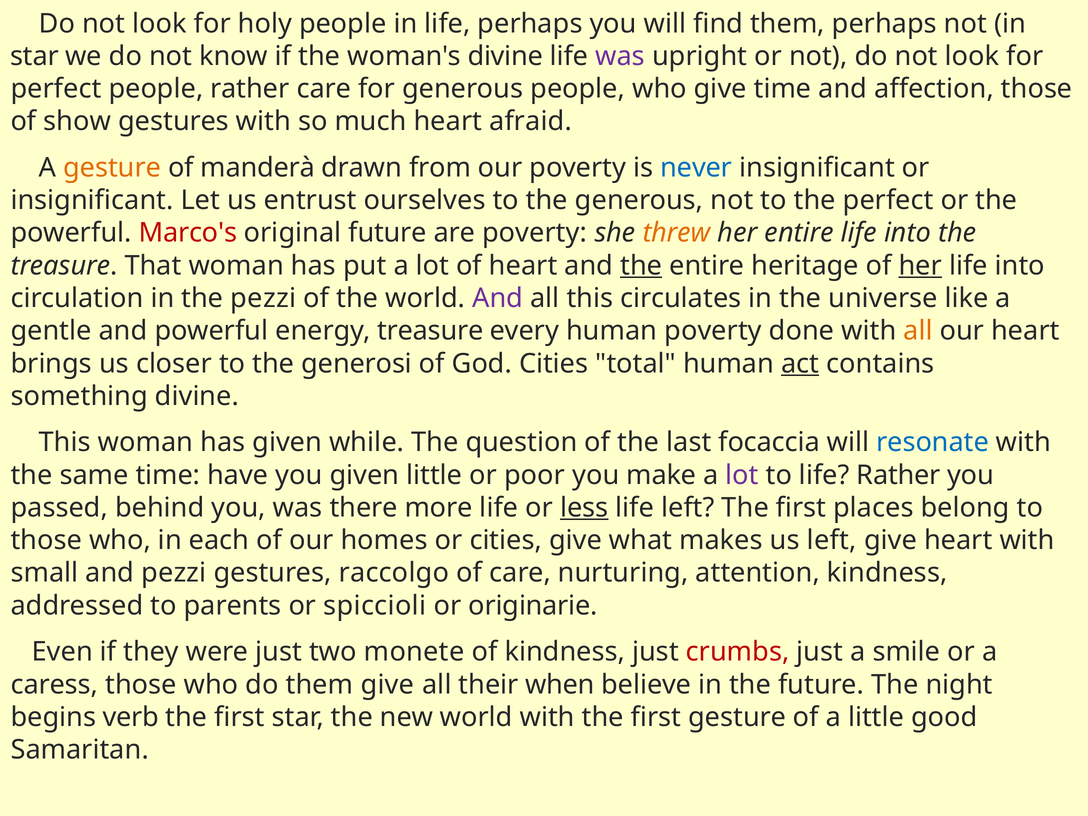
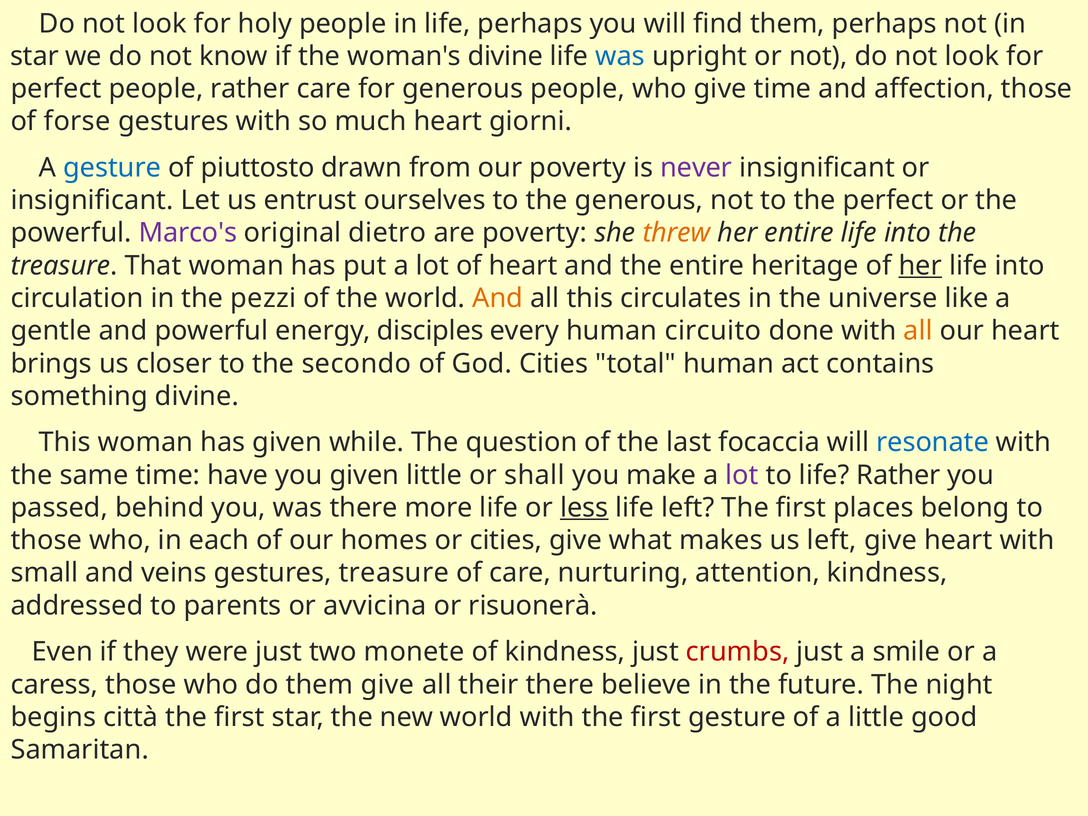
was at (620, 56) colour: purple -> blue
show: show -> forse
afraid: afraid -> giorni
gesture at (112, 168) colour: orange -> blue
manderà: manderà -> piuttosto
never colour: blue -> purple
Marco's colour: red -> purple
original future: future -> dietro
the at (641, 266) underline: present -> none
And at (498, 298) colour: purple -> orange
energy treasure: treasure -> disciples
human poverty: poverty -> circuito
generosi: generosi -> secondo
act underline: present -> none
poor: poor -> shall
and pezzi: pezzi -> veins
gestures raccolgo: raccolgo -> treasure
spiccioli: spiccioli -> avvicina
originarie: originarie -> risuonerà
their when: when -> there
verb: verb -> città
